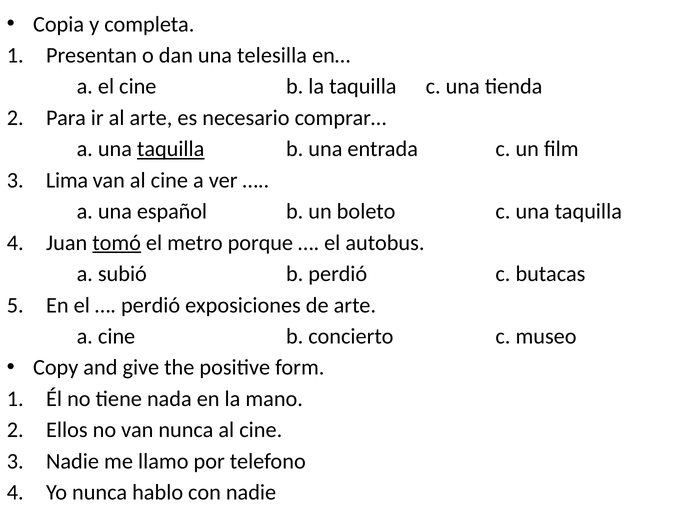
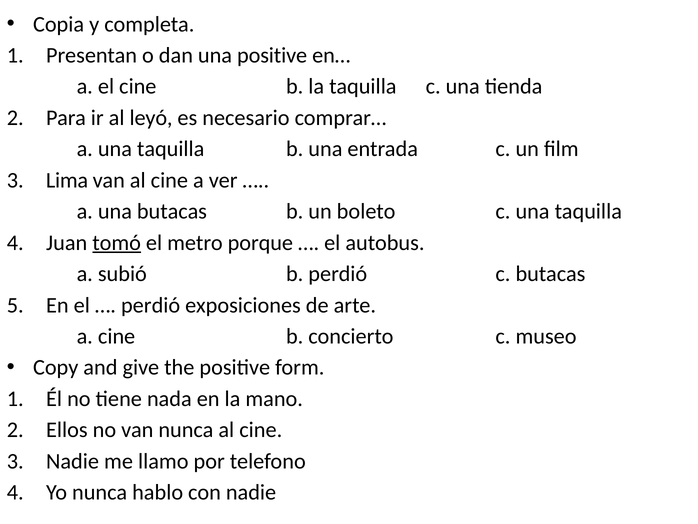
una telesilla: telesilla -> positive
al arte: arte -> leyó
taquilla at (171, 149) underline: present -> none
una español: español -> butacas
